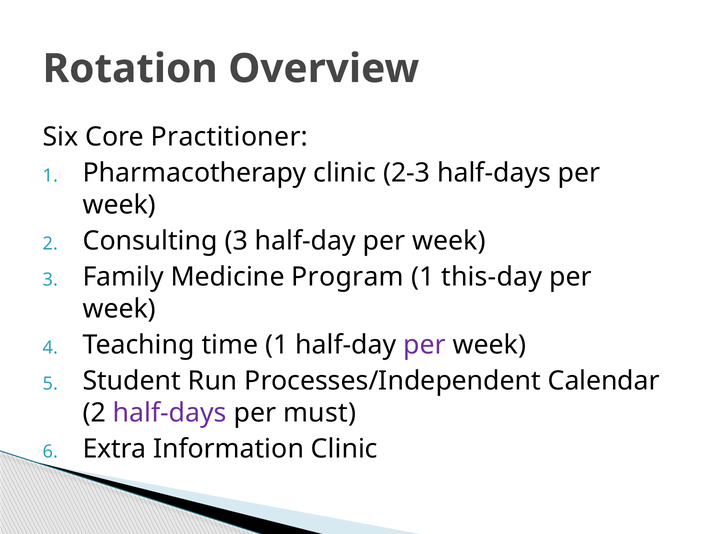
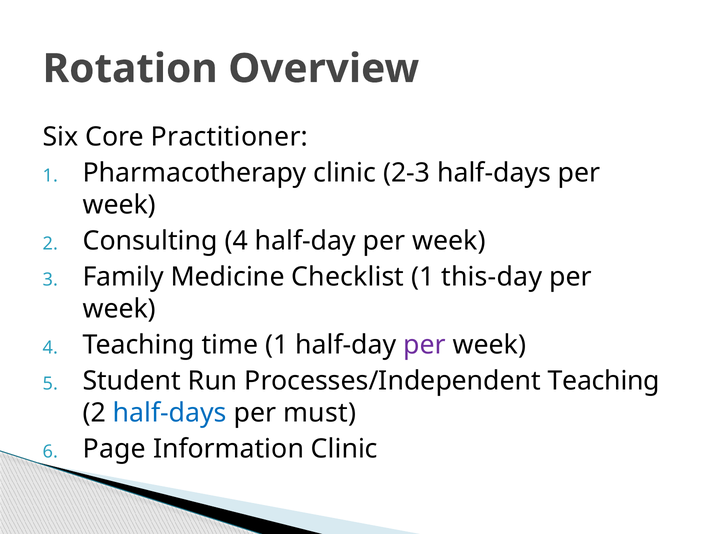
Consulting 3: 3 -> 4
Program: Program -> Checklist
Processes/Independent Calendar: Calendar -> Teaching
half-days at (170, 413) colour: purple -> blue
Extra: Extra -> Page
